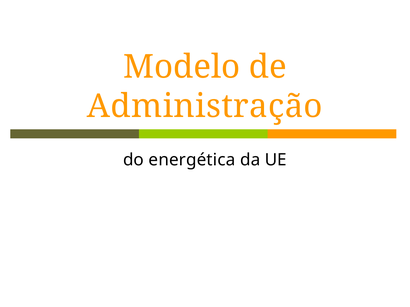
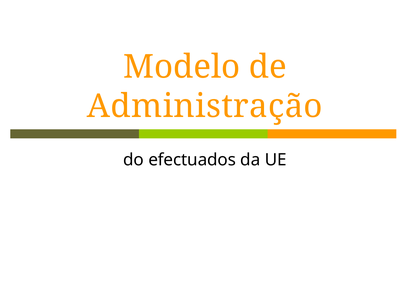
energética: energética -> efectuados
